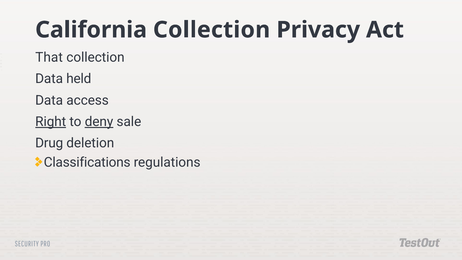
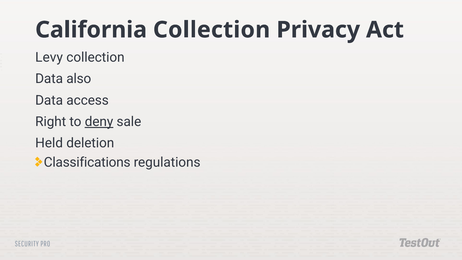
That: That -> Levy
held: held -> also
Right underline: present -> none
Drug: Drug -> Held
